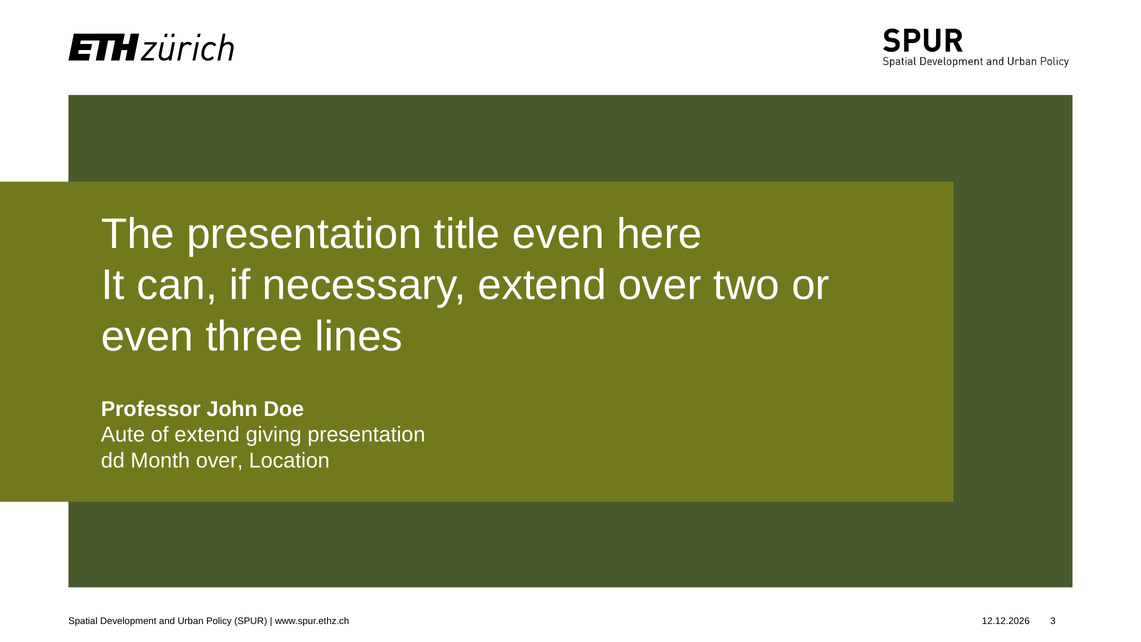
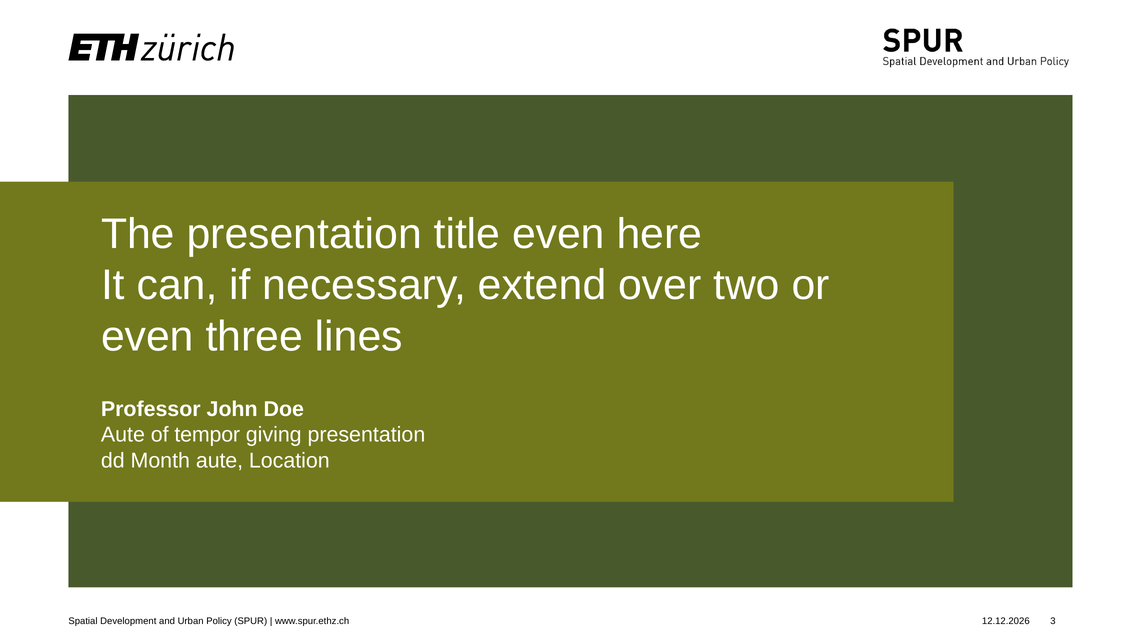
of extend: extend -> tempor
Month over: over -> aute
